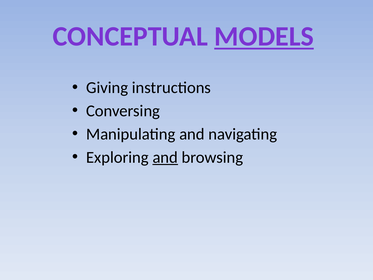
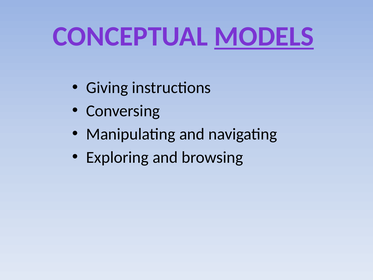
and at (165, 157) underline: present -> none
